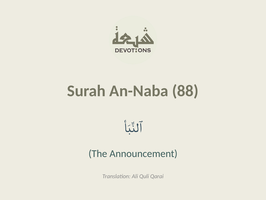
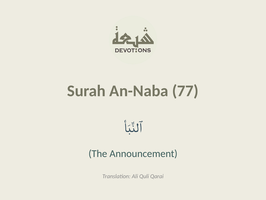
88: 88 -> 77
